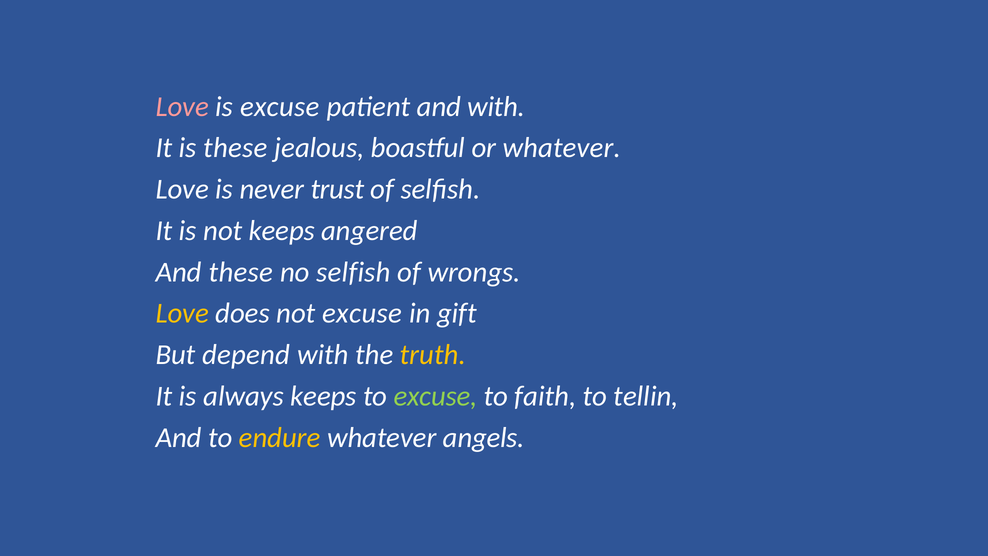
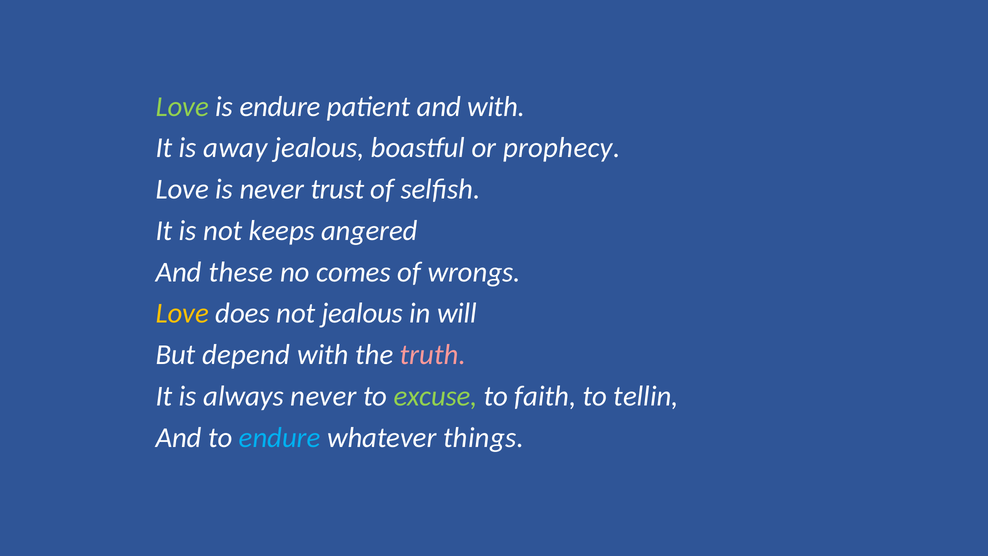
Love at (182, 106) colour: pink -> light green
is excuse: excuse -> endure
is these: these -> away
or whatever: whatever -> prophecy
no selfish: selfish -> comes
not excuse: excuse -> jealous
gift: gift -> will
truth colour: yellow -> pink
always keeps: keeps -> never
endure at (280, 437) colour: yellow -> light blue
angels: angels -> things
